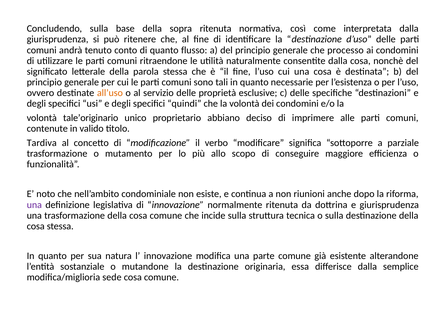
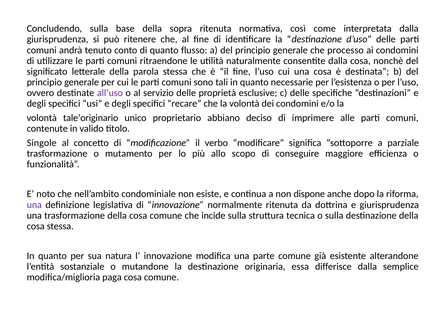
all’uso colour: orange -> purple
quindi: quindi -> recare
Tardiva: Tardiva -> Singole
riunioni: riunioni -> dispone
sede: sede -> paga
